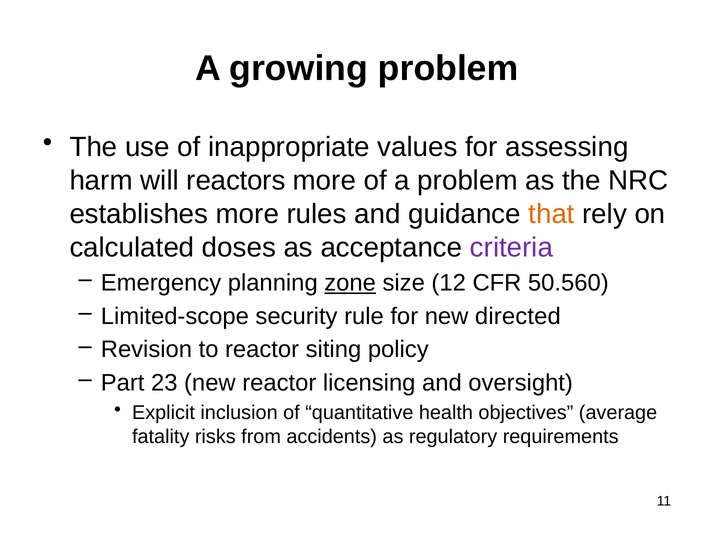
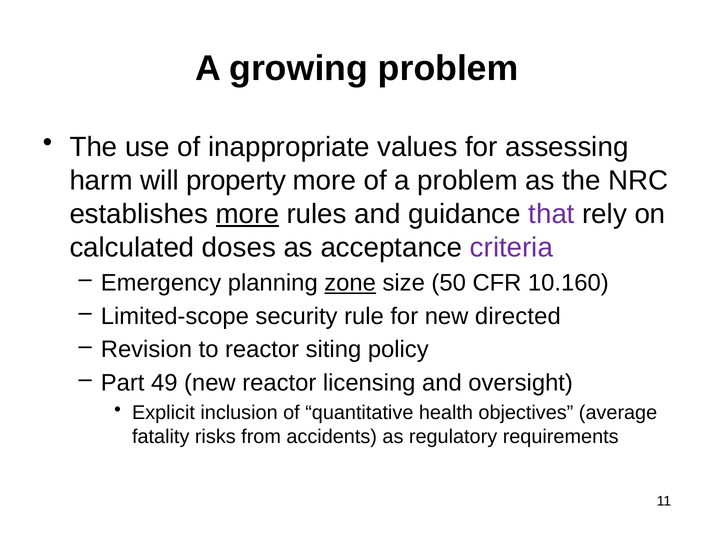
reactors: reactors -> property
more at (247, 214) underline: none -> present
that colour: orange -> purple
12: 12 -> 50
50.560: 50.560 -> 10.160
23: 23 -> 49
